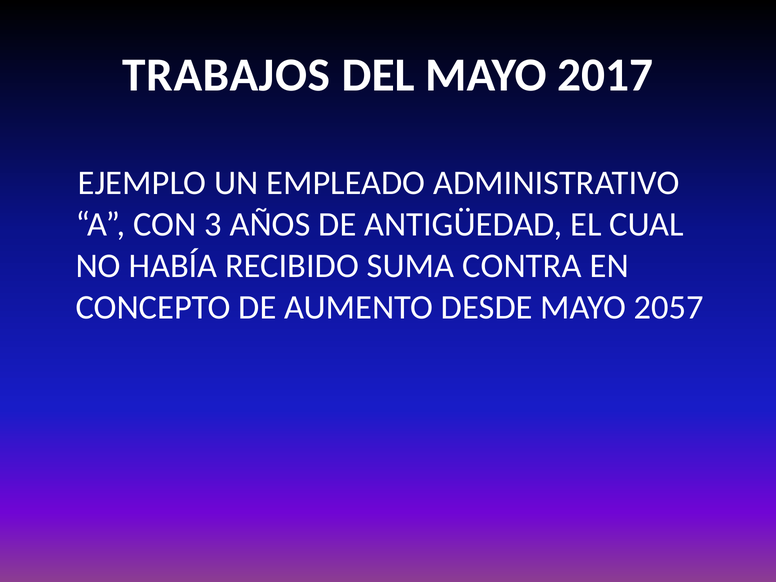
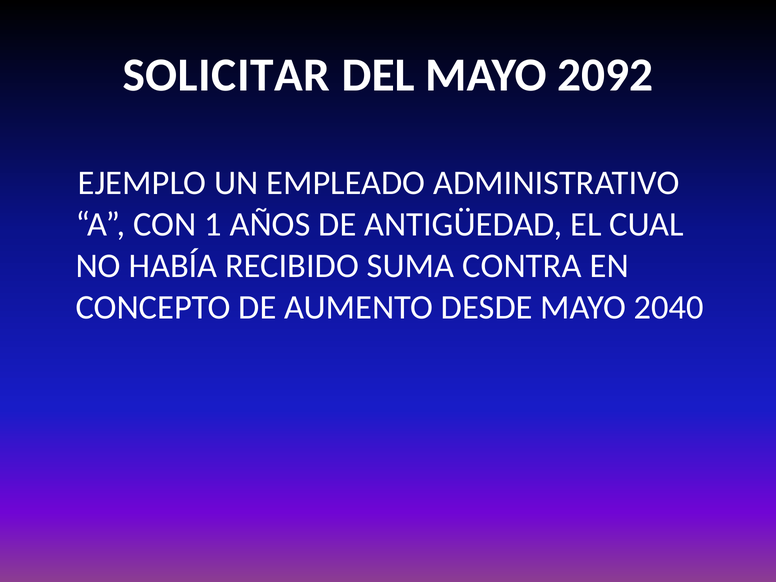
TRABAJOS: TRABAJOS -> SOLICITAR
2017: 2017 -> 2092
3: 3 -> 1
2057: 2057 -> 2040
